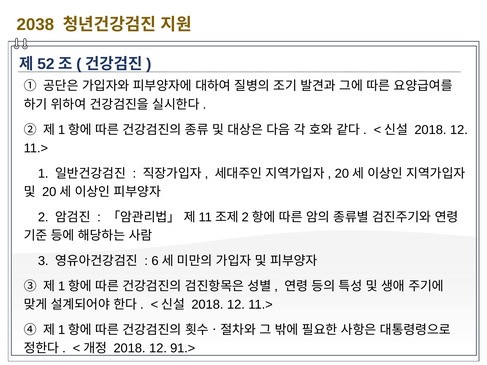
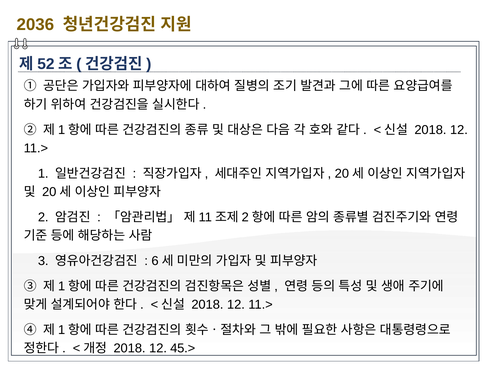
2038: 2038 -> 2036
91.>: 91.> -> 45.>
